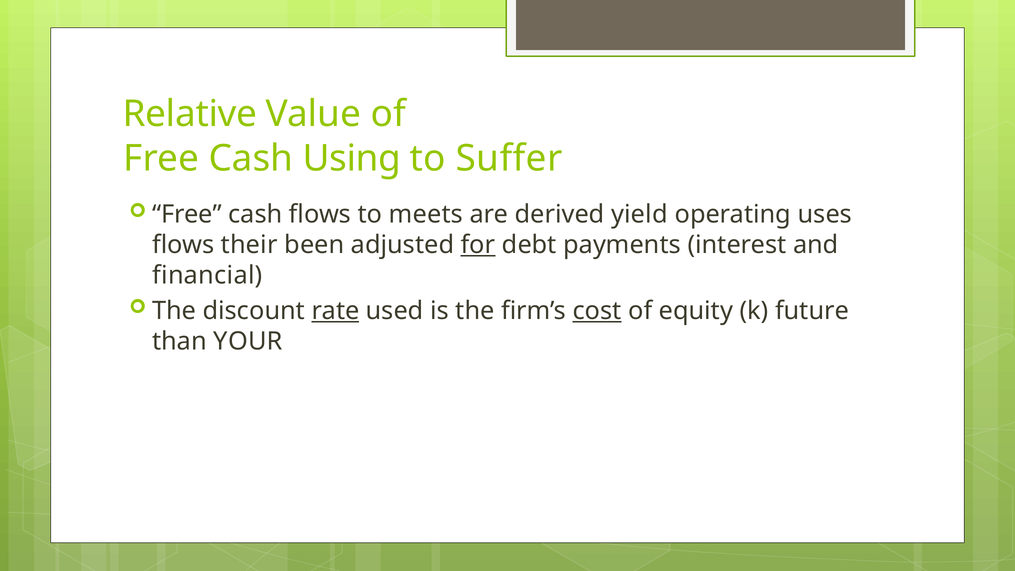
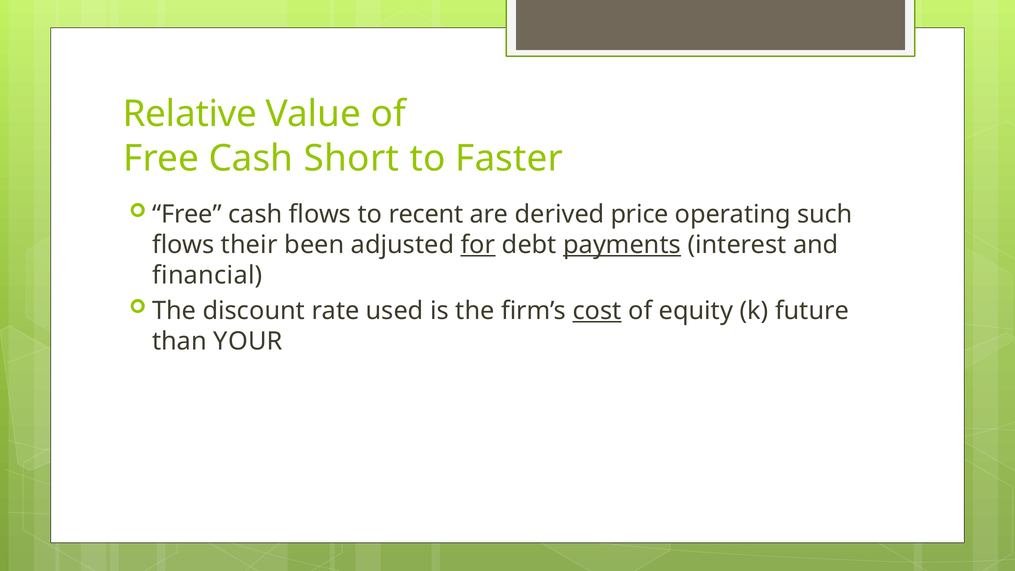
Using: Using -> Short
Suffer: Suffer -> Faster
meets: meets -> recent
yield: yield -> price
uses: uses -> such
payments underline: none -> present
rate underline: present -> none
